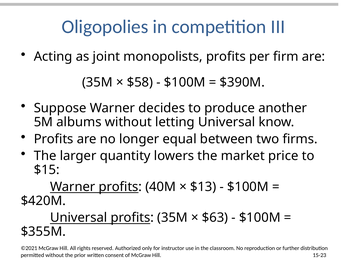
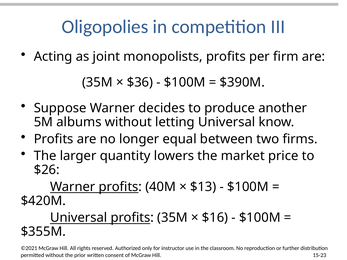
$58: $58 -> $36
$15: $15 -> $26
$63: $63 -> $16
